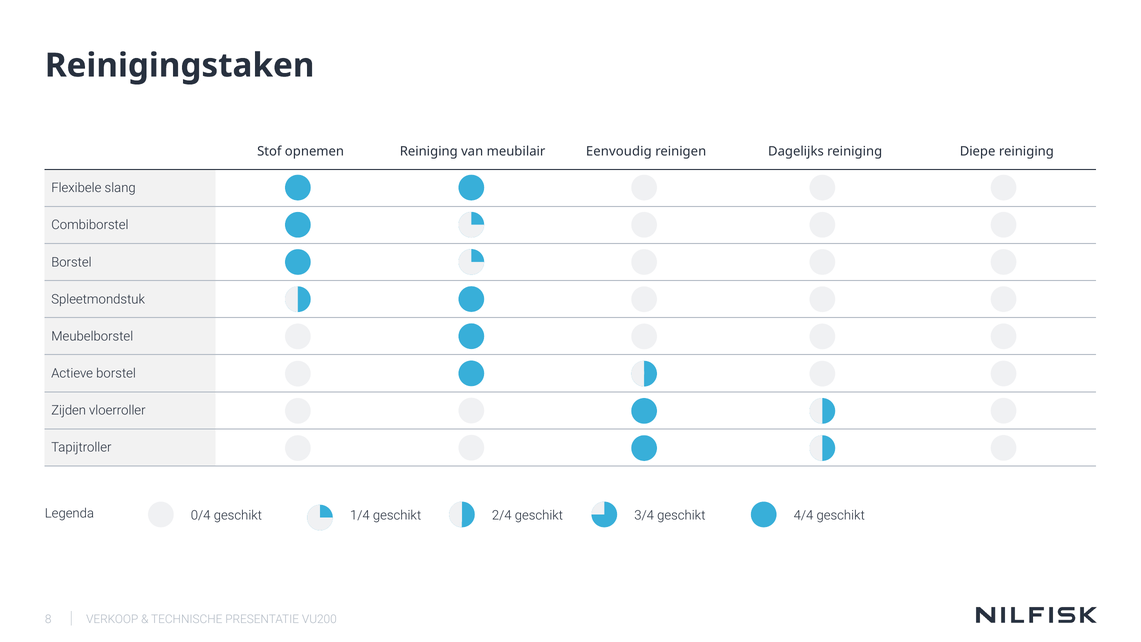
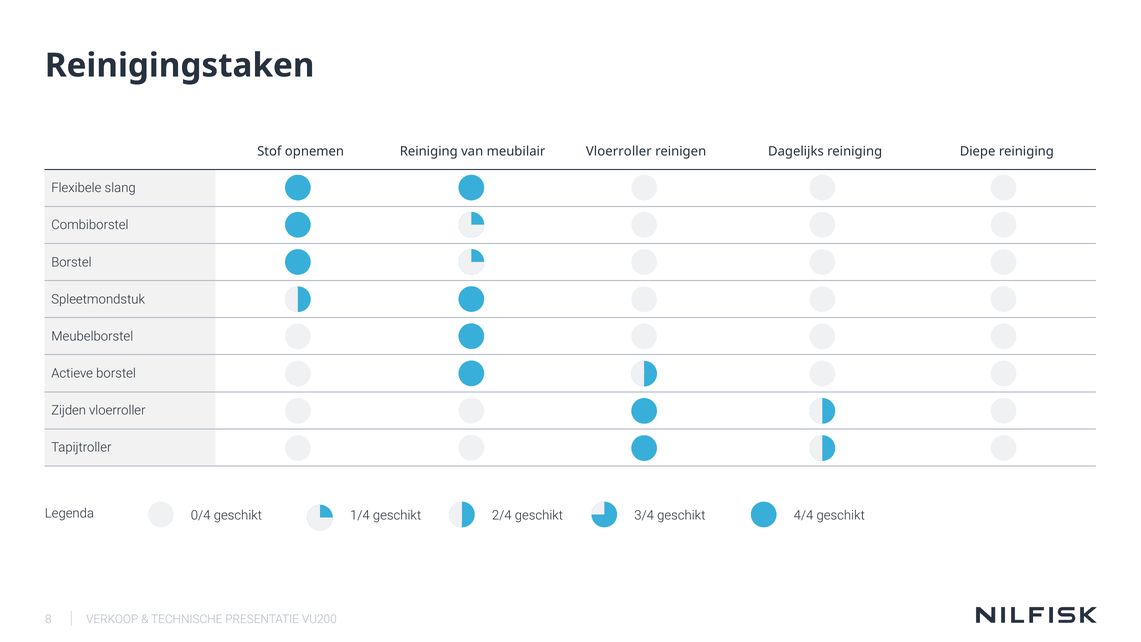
meubilair Eenvoudig: Eenvoudig -> Vloerroller
